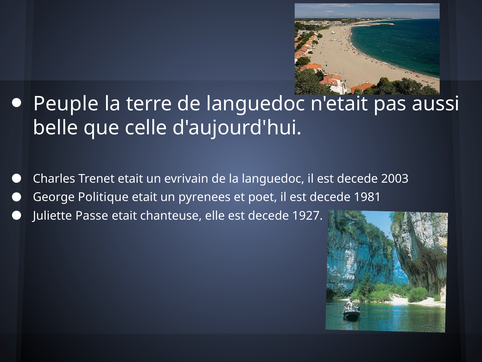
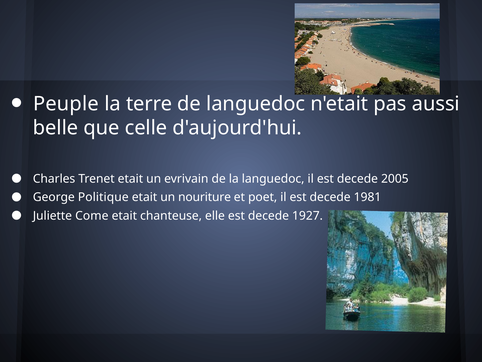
2003: 2003 -> 2005
pyrenees: pyrenees -> nouriture
Passe: Passe -> Come
